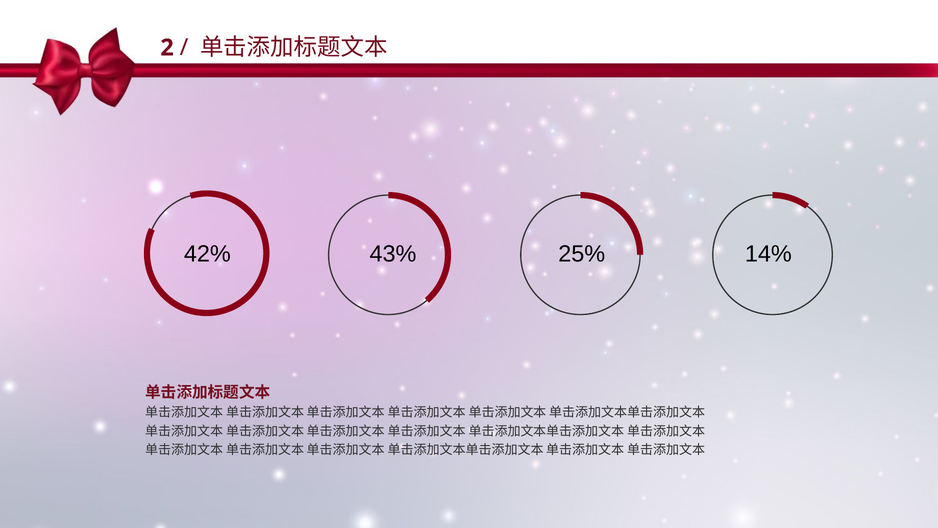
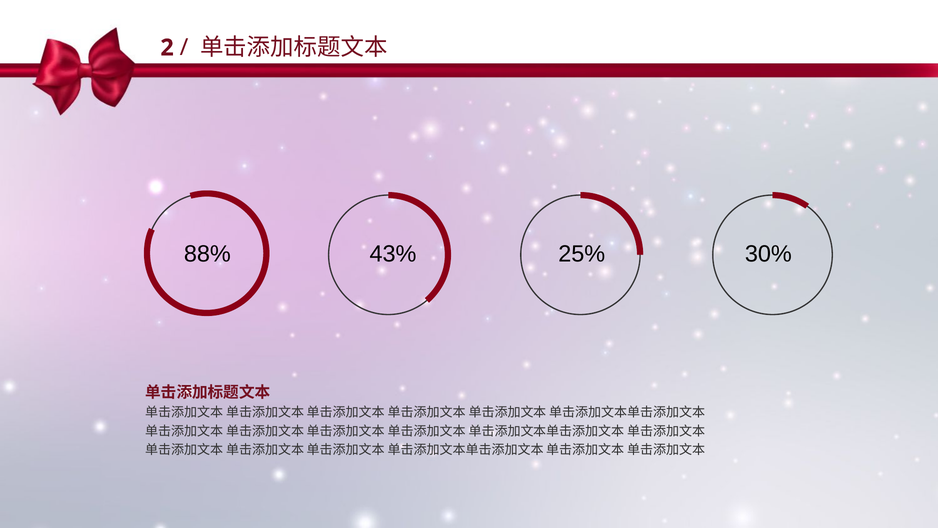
42%: 42% -> 88%
14%: 14% -> 30%
